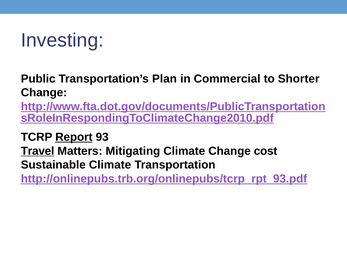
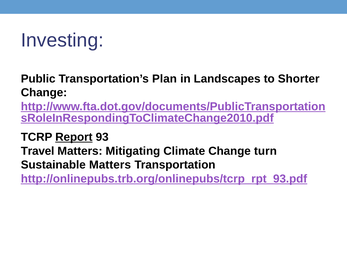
Commercial: Commercial -> Landscapes
Travel underline: present -> none
cost: cost -> turn
Sustainable Climate: Climate -> Matters
